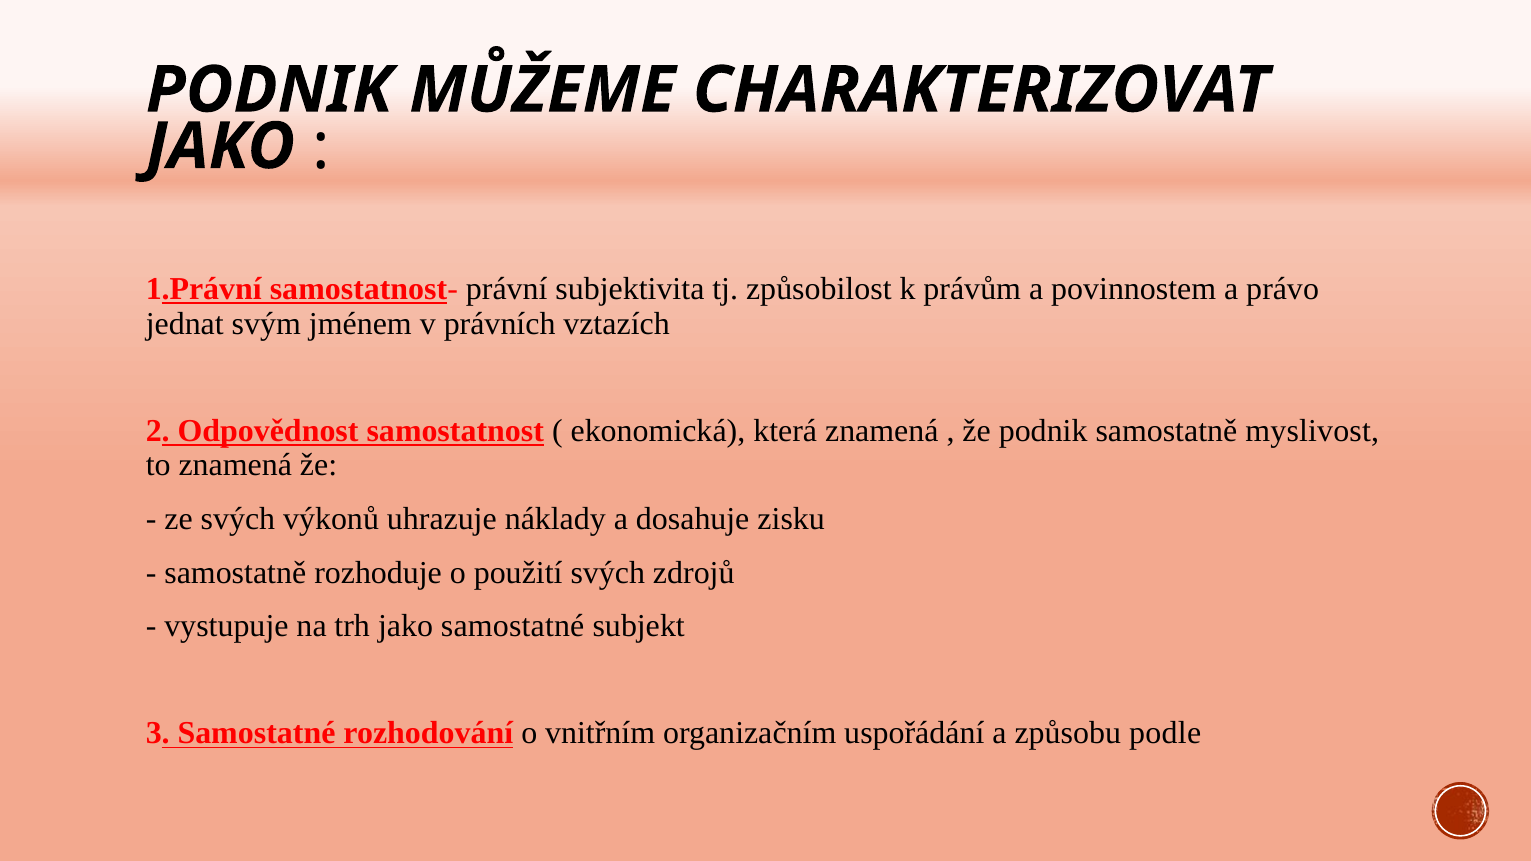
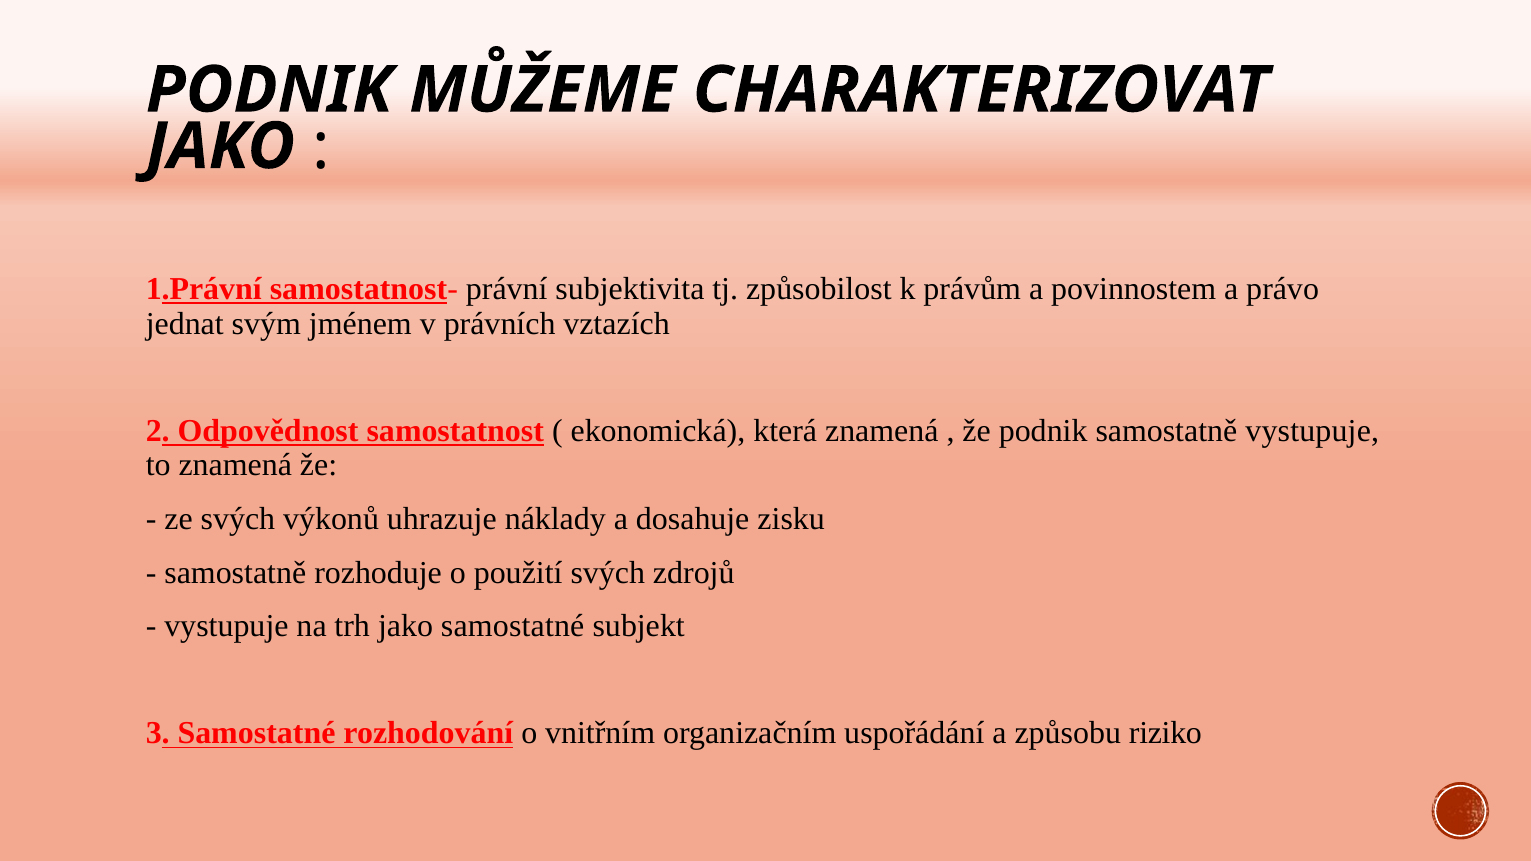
samostatně myslivost: myslivost -> vystupuje
podle: podle -> riziko
